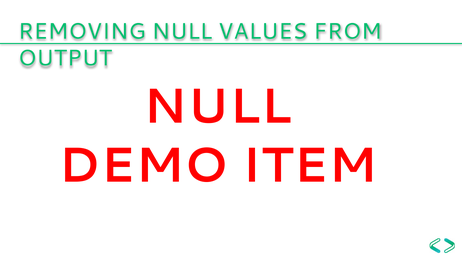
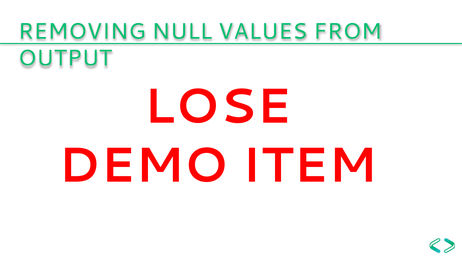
NULL at (217, 107): NULL -> LOSE
